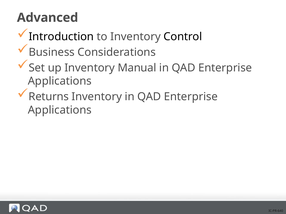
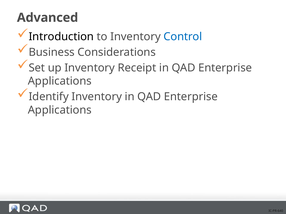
Control colour: black -> blue
Manual: Manual -> Receipt
Returns: Returns -> Identify
